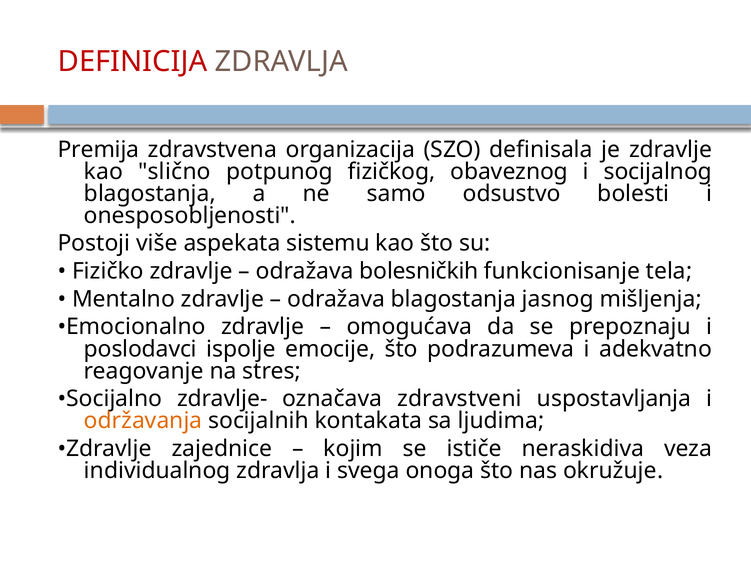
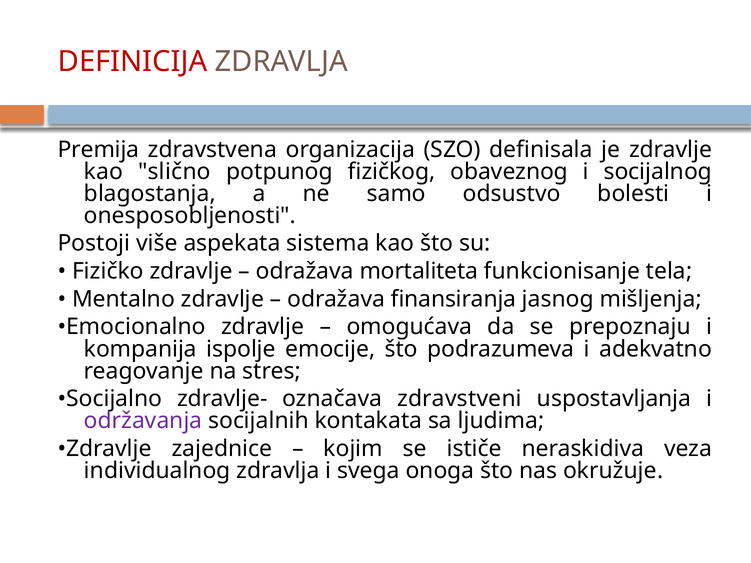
sistemu: sistemu -> sistema
bolesničkih: bolesničkih -> mortaliteta
odražava blagostanja: blagostanja -> finansiranja
poslodavci: poslodavci -> kompanija
održavanja colour: orange -> purple
